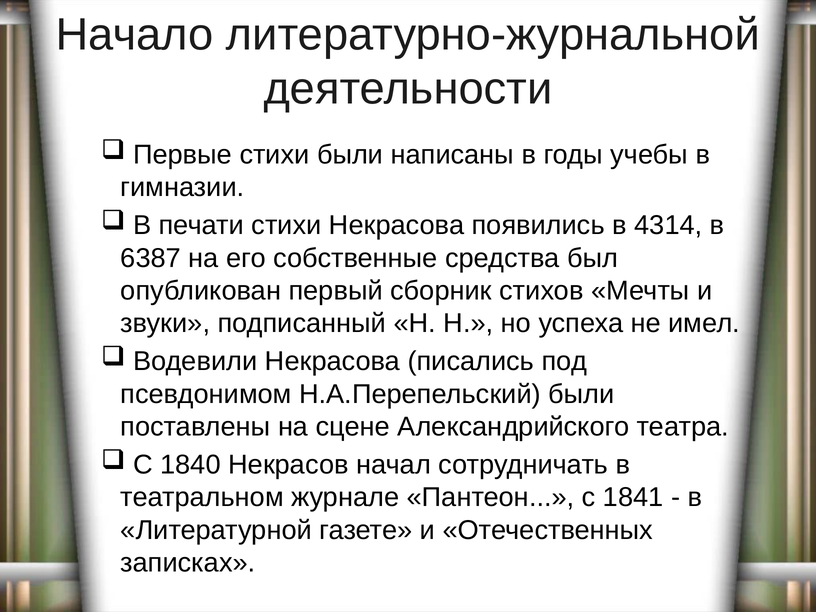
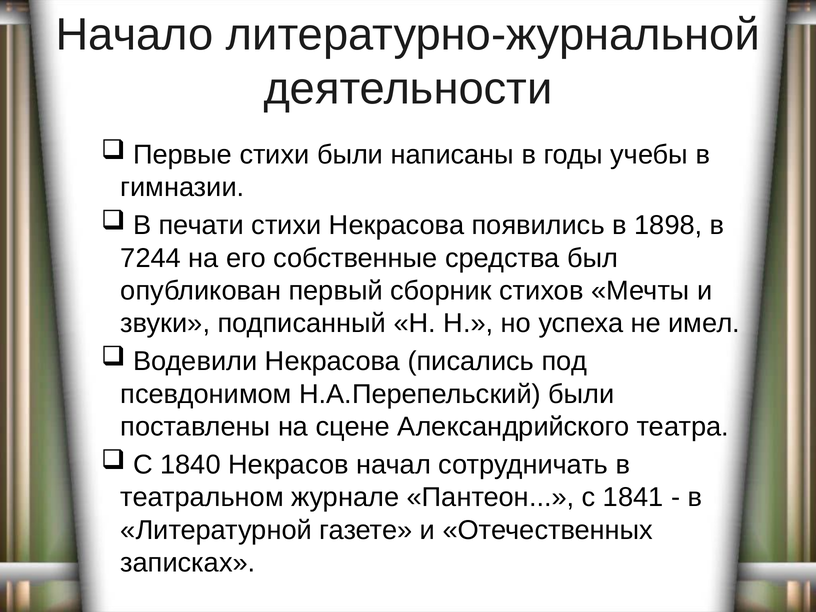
4314: 4314 -> 1898
6387: 6387 -> 7244
